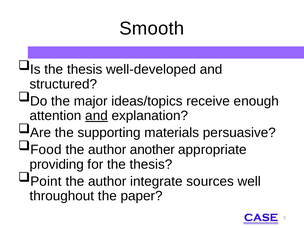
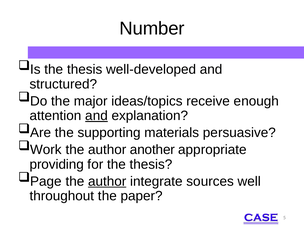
Smooth: Smooth -> Number
Food: Food -> Work
Point: Point -> Page
author at (107, 181) underline: none -> present
